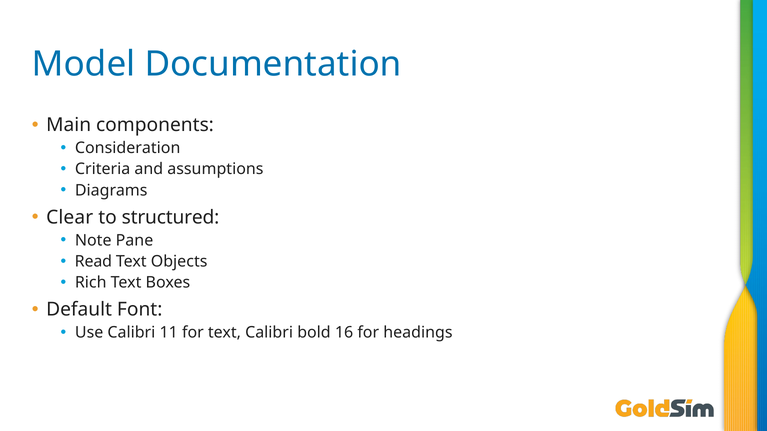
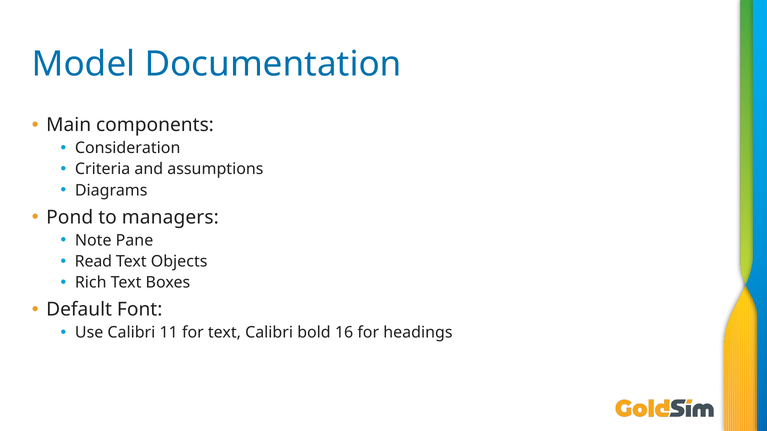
Clear: Clear -> Pond
structured: structured -> managers
